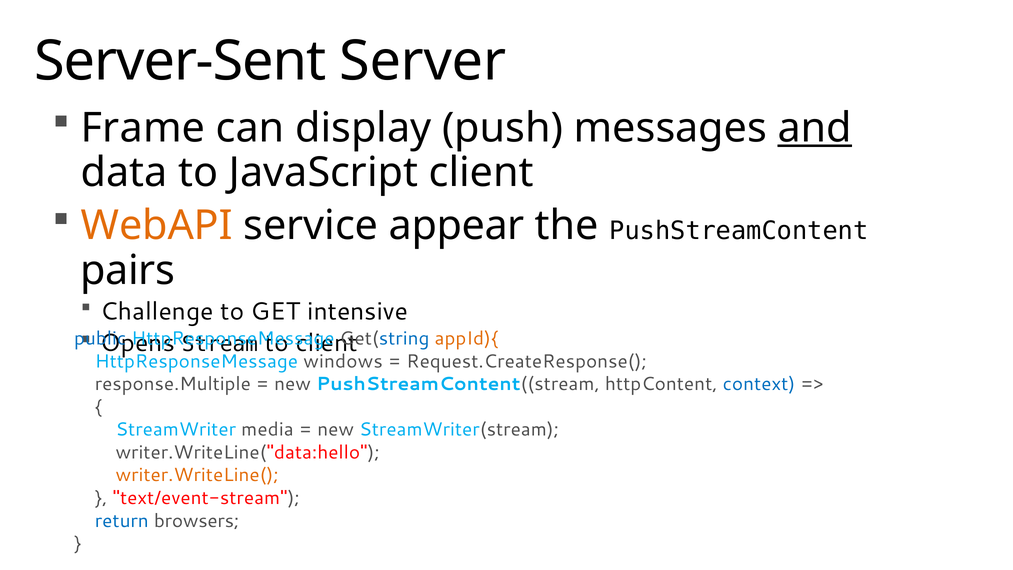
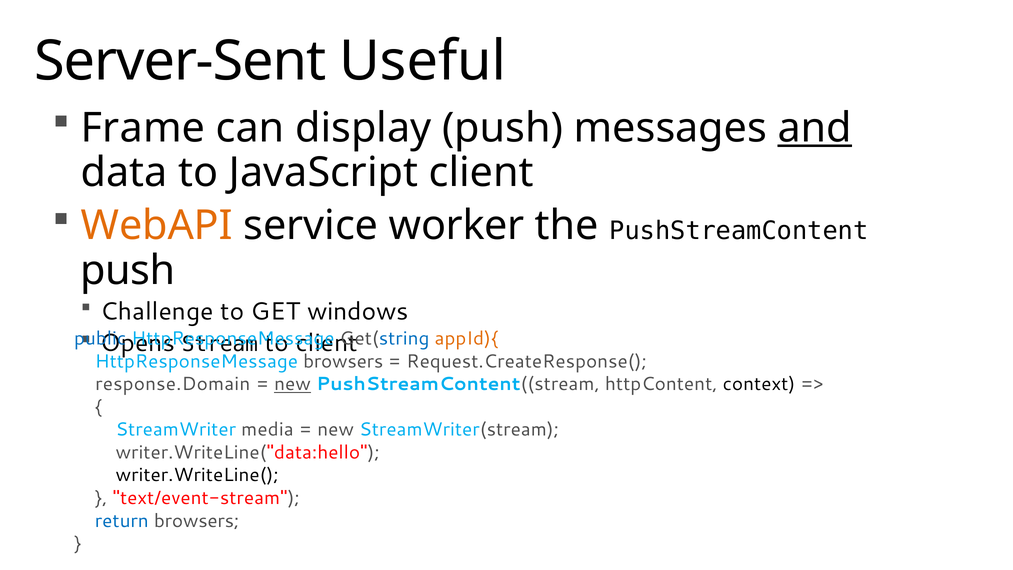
Server: Server -> Useful
appear: appear -> worker
pairs at (128, 270): pairs -> push
intensive: intensive -> windows
HttpResponseMessage windows: windows -> browsers
response.Multiple: response.Multiple -> response.Domain
new at (293, 384) underline: none -> present
context colour: blue -> black
writer.WriteLine( colour: orange -> black
